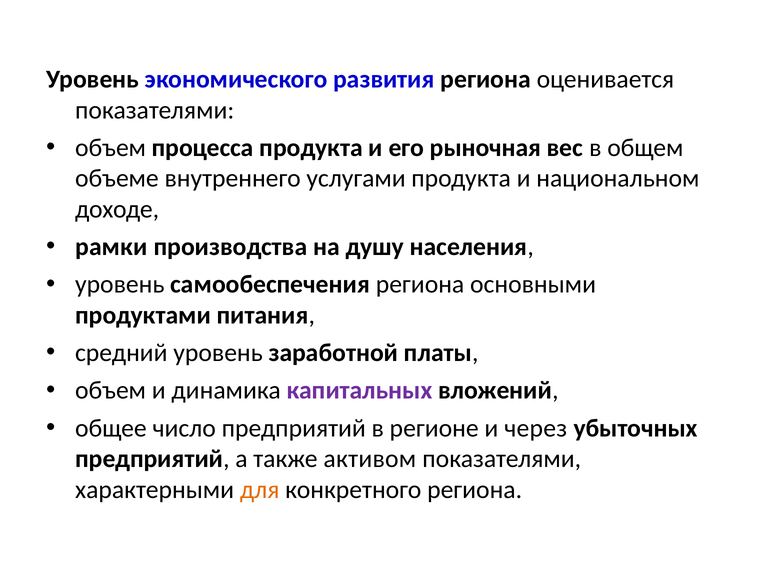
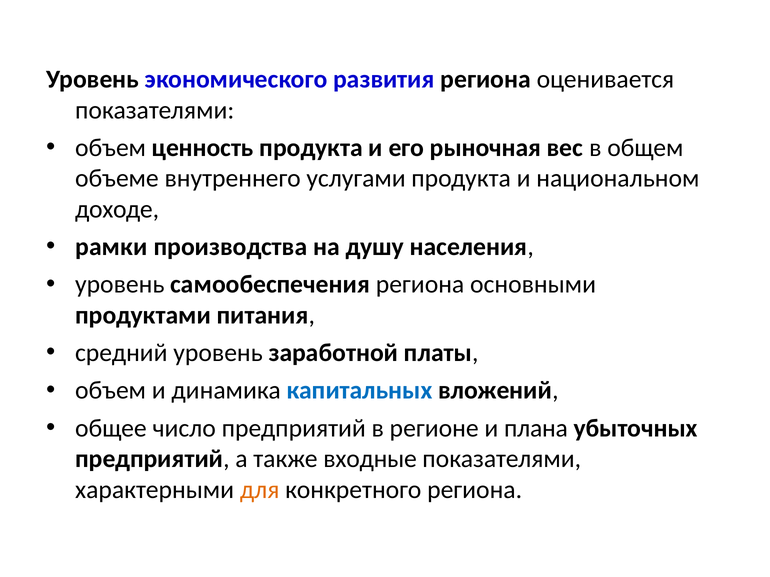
процесса: процесса -> ценность
капитальных colour: purple -> blue
через: через -> плана
активом: активом -> входные
